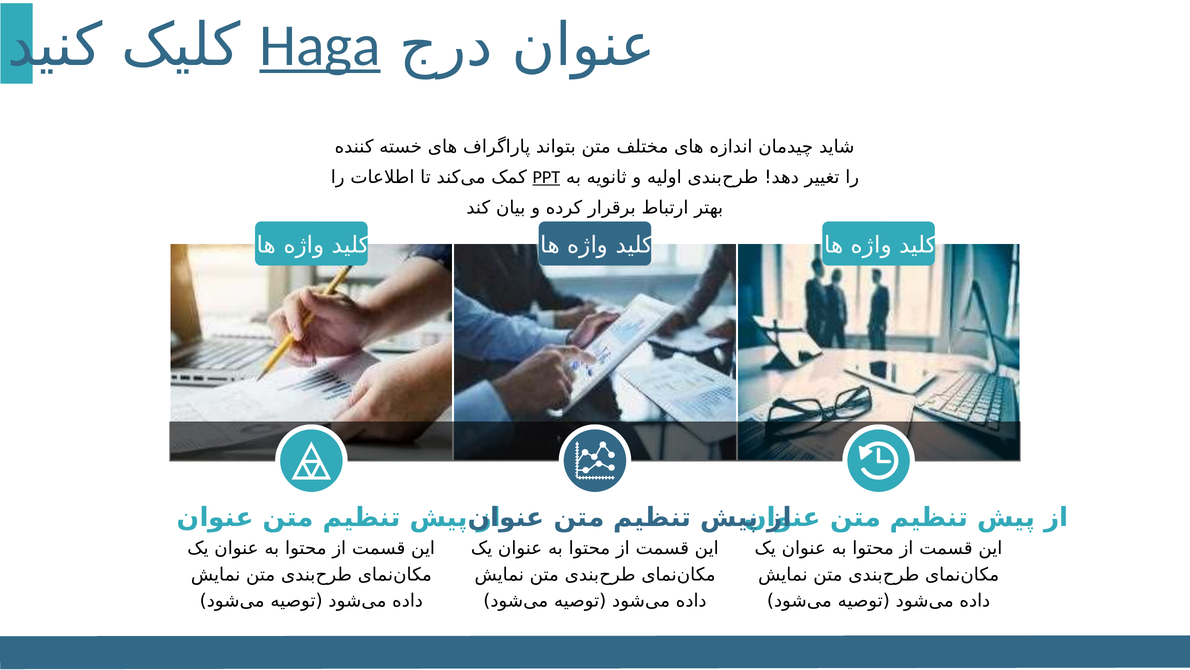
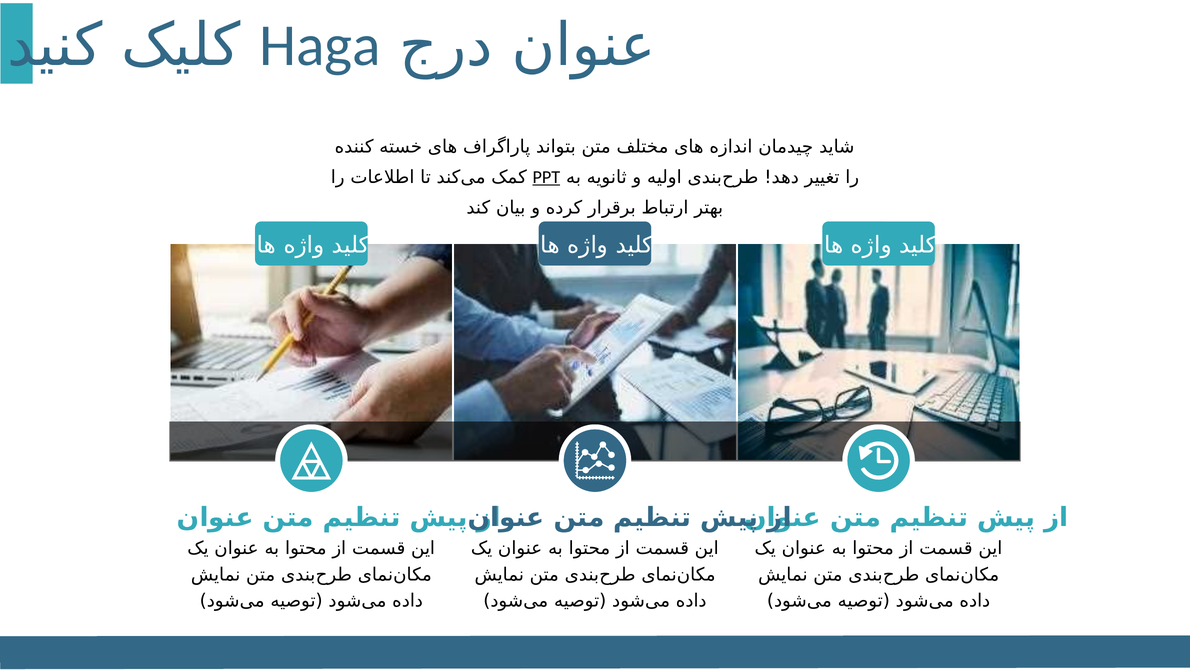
Haga underline: present -> none
